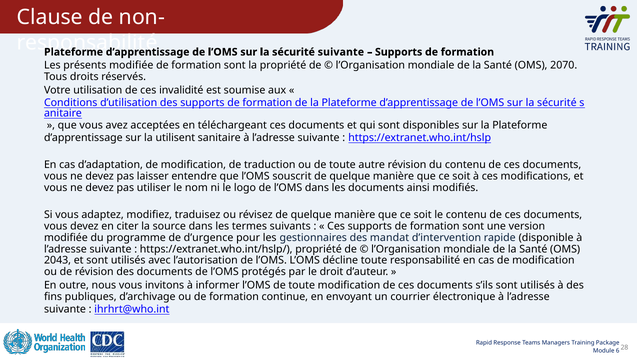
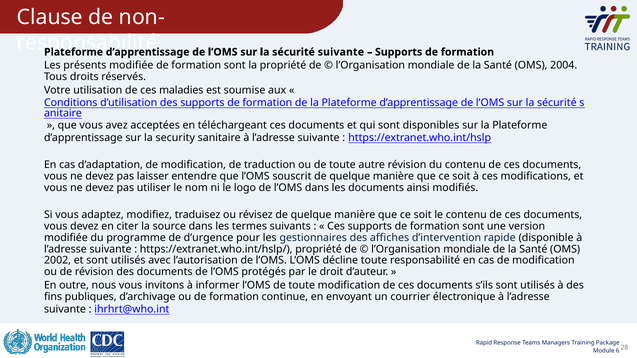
2070: 2070 -> 2004
invalidité: invalidité -> maladies
utilisent: utilisent -> security
mandat: mandat -> affiches
2043: 2043 -> 2002
